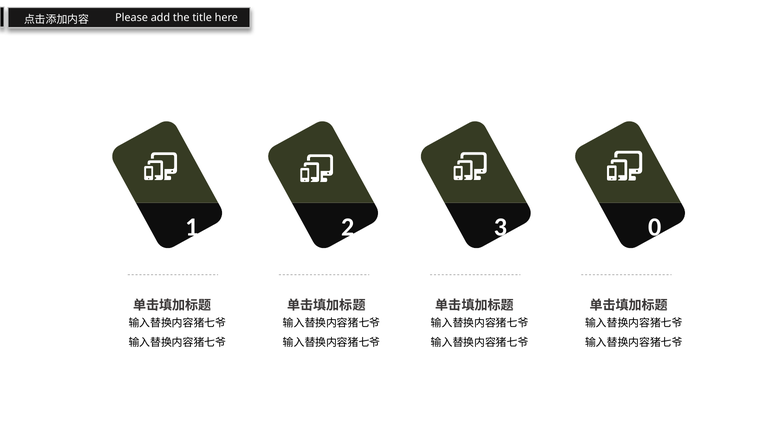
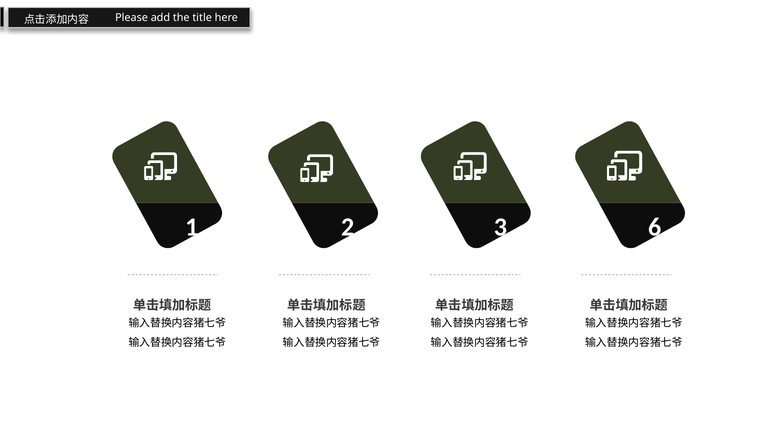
0: 0 -> 6
